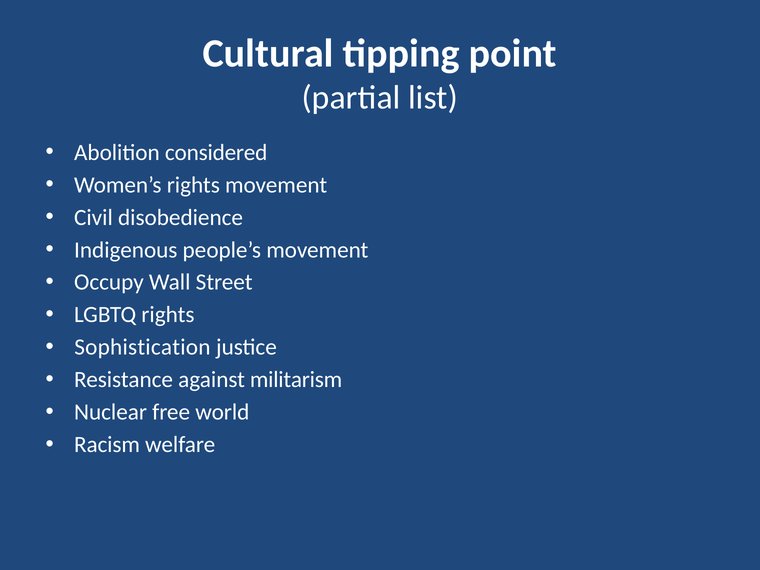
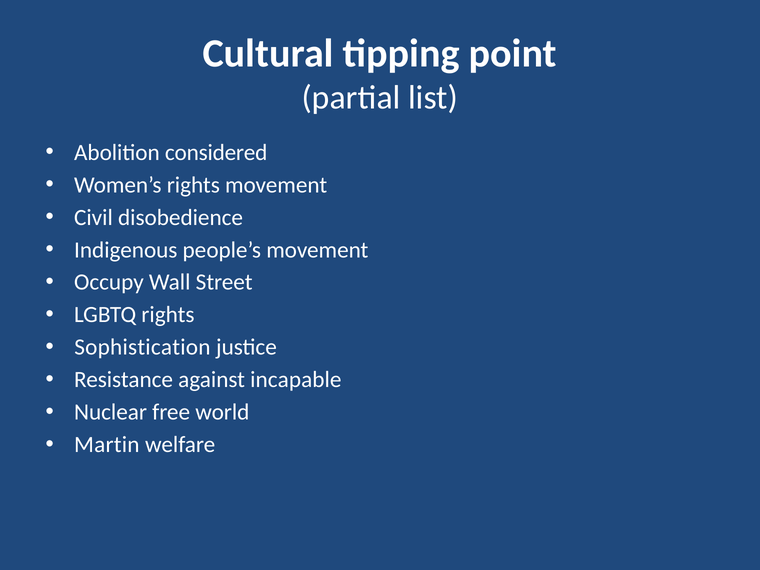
militarism: militarism -> incapable
Racism: Racism -> Martin
